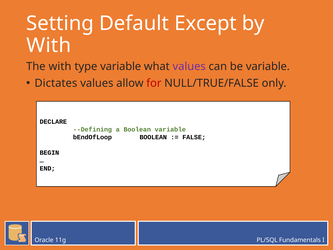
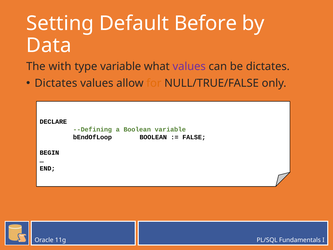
Except: Except -> Before
With at (49, 45): With -> Data
be variable: variable -> dictates
for colour: red -> orange
